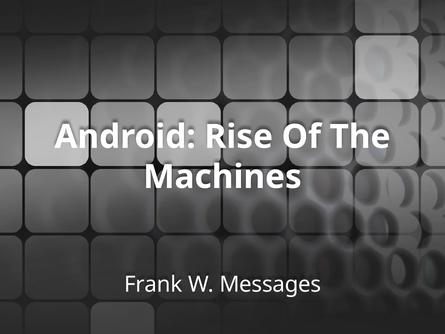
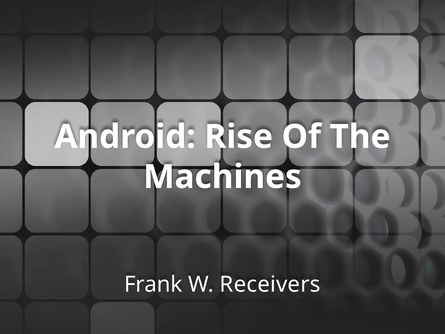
Messages: Messages -> Receivers
